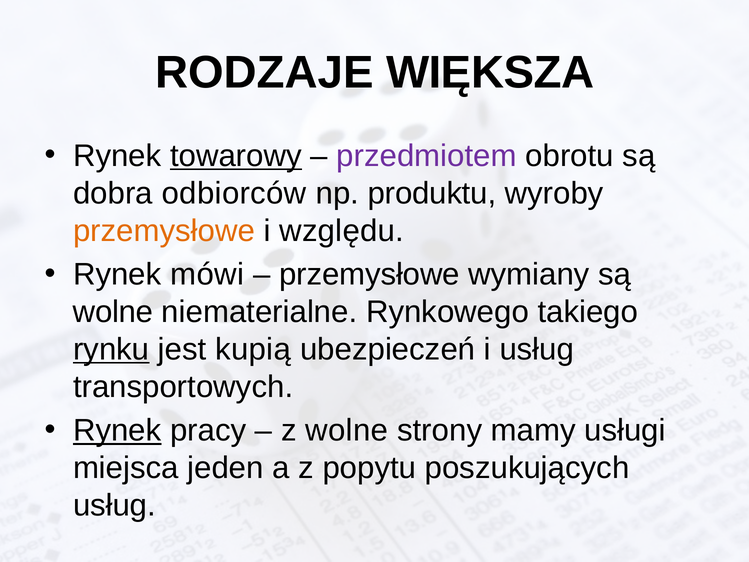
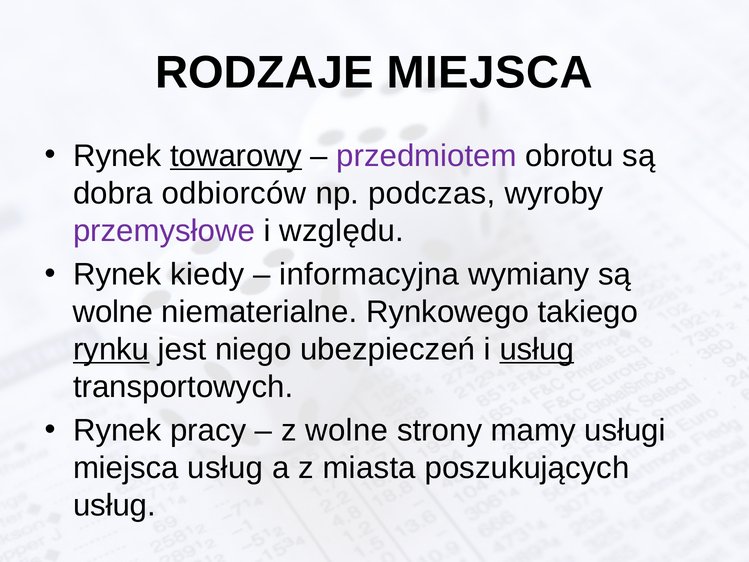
RODZAJE WIĘKSZA: WIĘKSZA -> MIEJSCA
produktu: produktu -> podczas
przemysłowe at (164, 231) colour: orange -> purple
mówi: mówi -> kiedy
przemysłowe at (370, 274): przemysłowe -> informacyjna
kupią: kupią -> niego
usług at (537, 349) underline: none -> present
Rynek at (117, 430) underline: present -> none
miejsca jeden: jeden -> usług
popytu: popytu -> miasta
